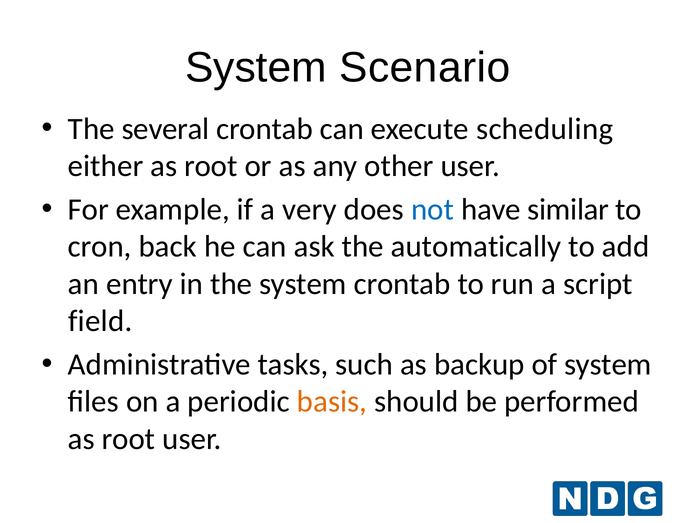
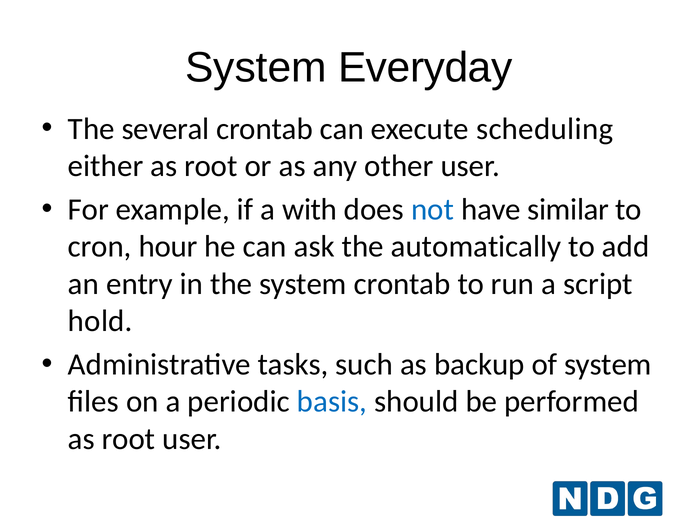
Scenario: Scenario -> Everyday
very: very -> with
back: back -> hour
field: field -> hold
basis colour: orange -> blue
